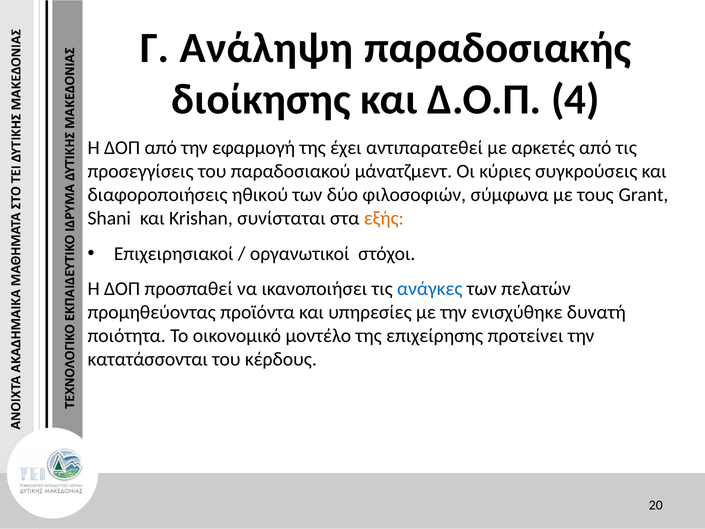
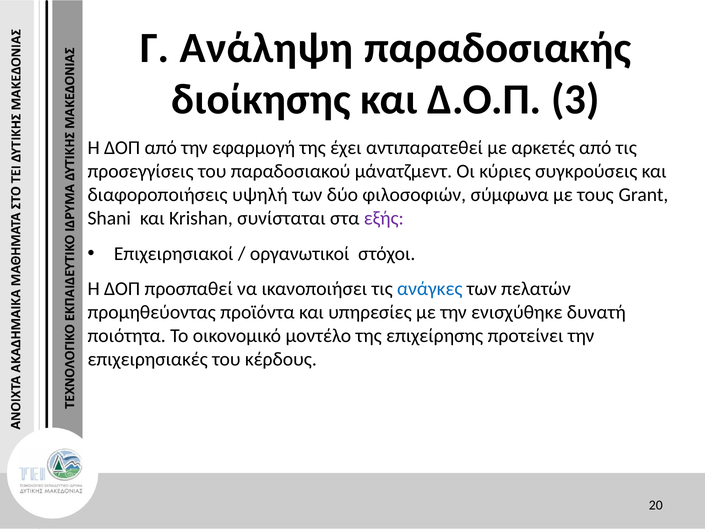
4: 4 -> 3
ηθικού: ηθικού -> υψηλή
εξής colour: orange -> purple
κατατάσσονται: κατατάσσονται -> επιχειρησιακές
